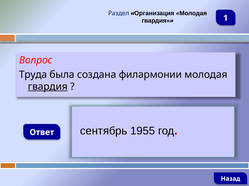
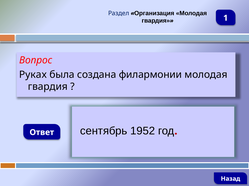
Труда: Труда -> Руках
гвардия at (48, 87) underline: present -> none
1955: 1955 -> 1952
